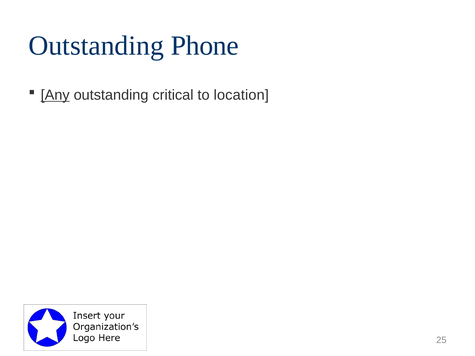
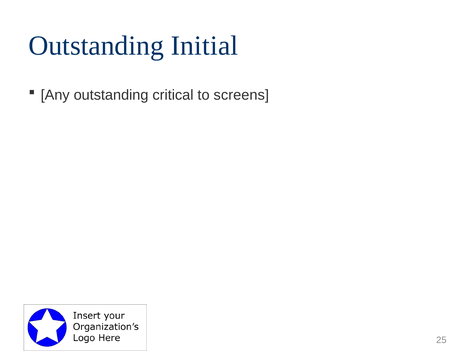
Phone: Phone -> Initial
Any underline: present -> none
location: location -> screens
